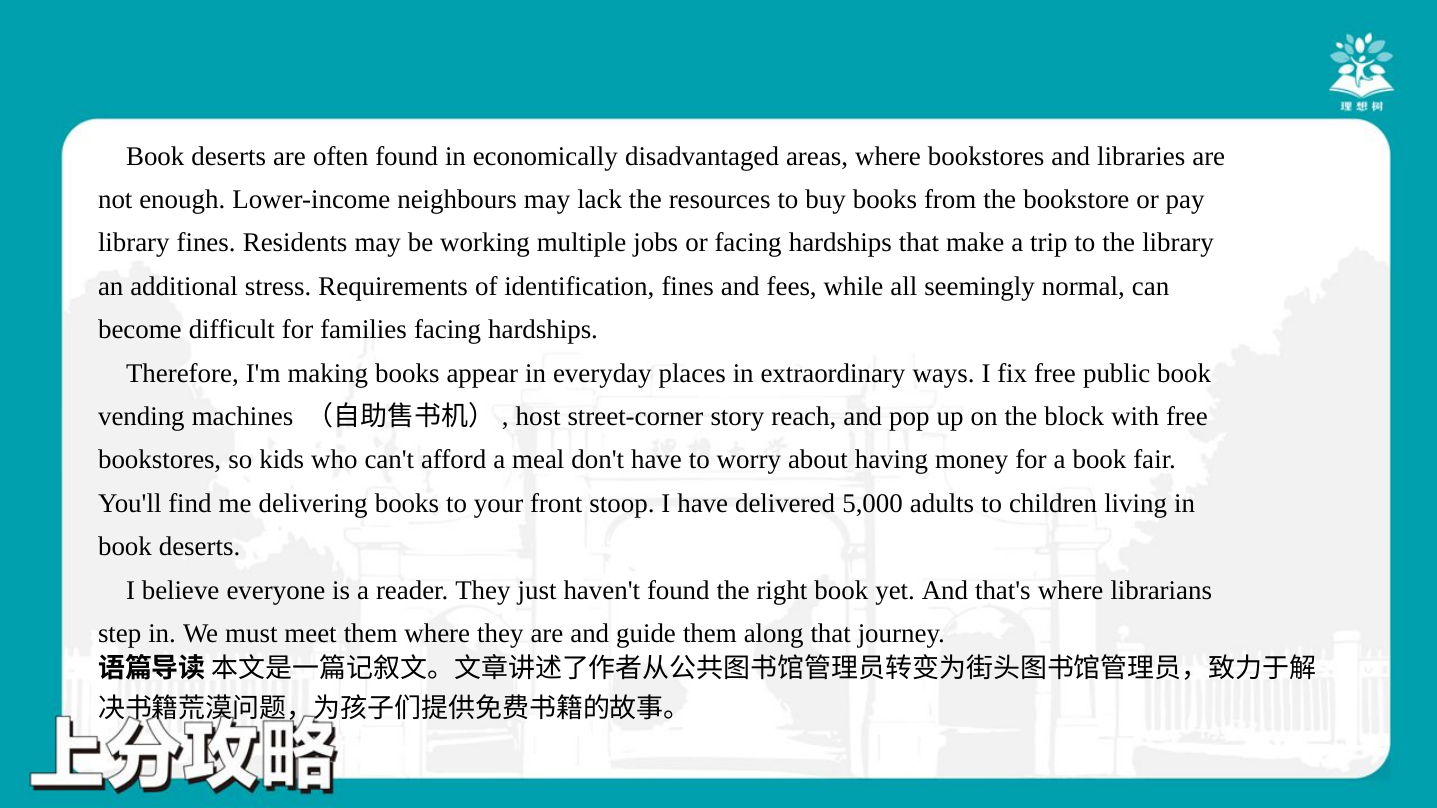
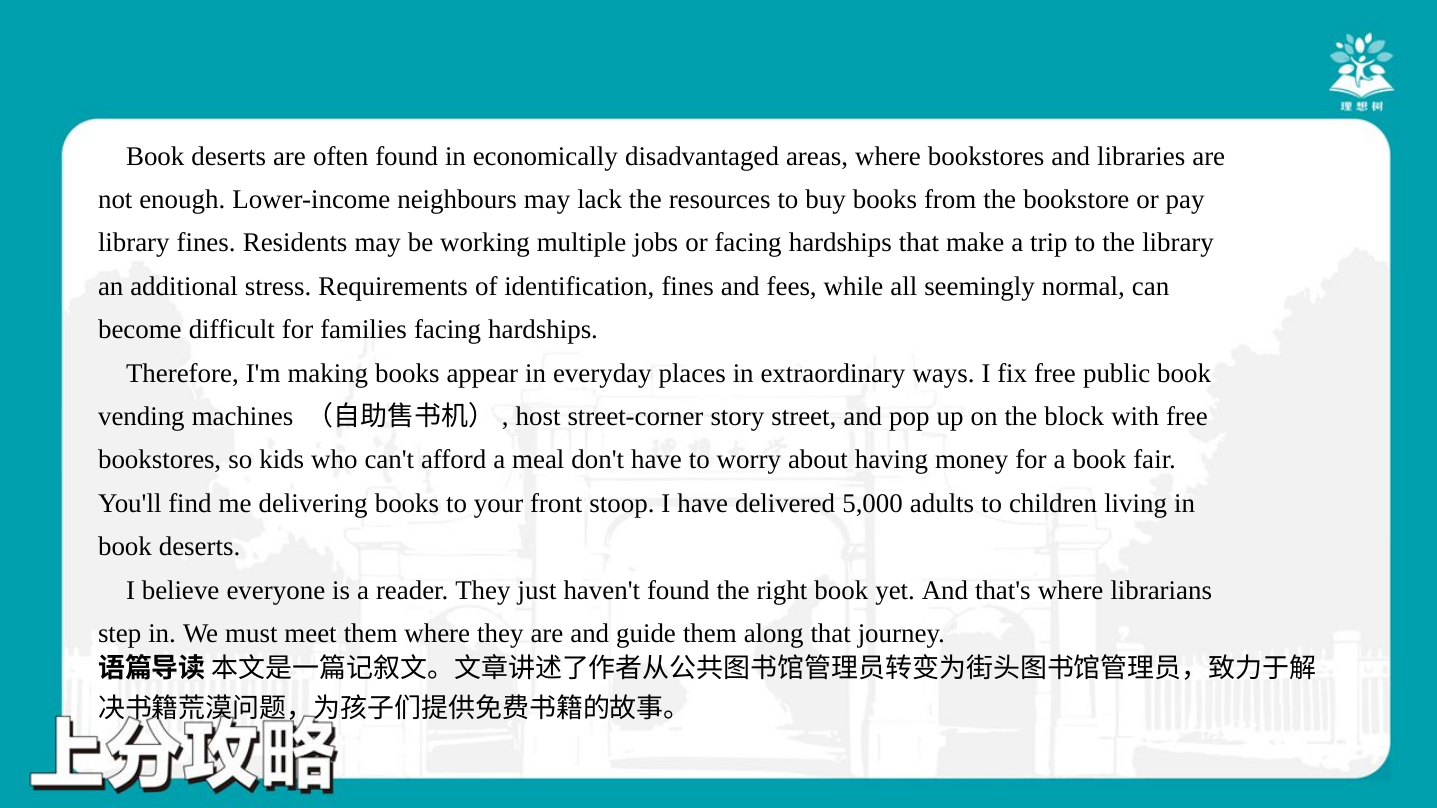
reach: reach -> street
